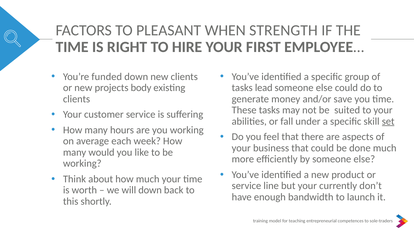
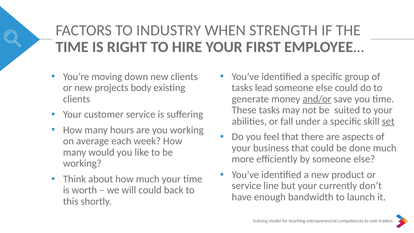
PLEASANT: PLEASANT -> INDUSTRY
funded: funded -> moving
and/or underline: none -> present
will down: down -> could
